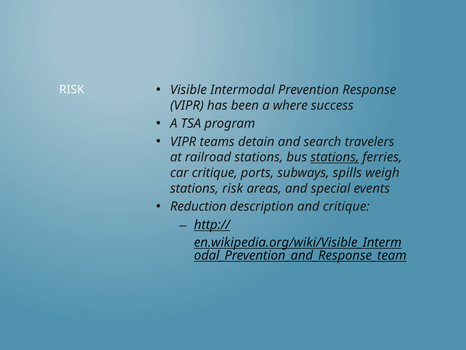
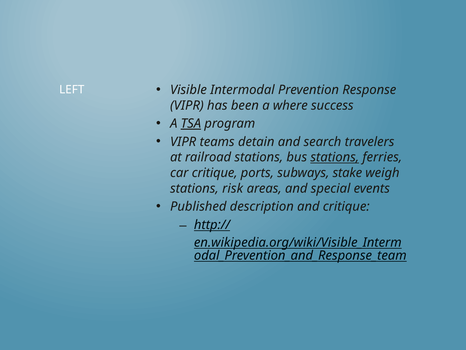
RISK at (72, 89): RISK -> LEFT
TSA underline: none -> present
spills: spills -> stake
Reduction: Reduction -> Published
